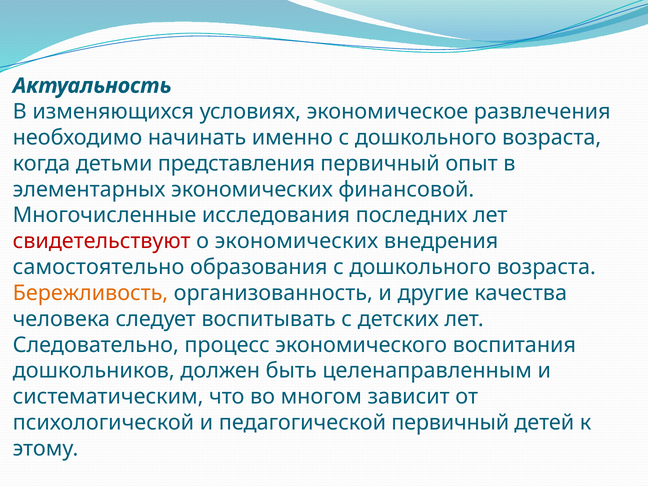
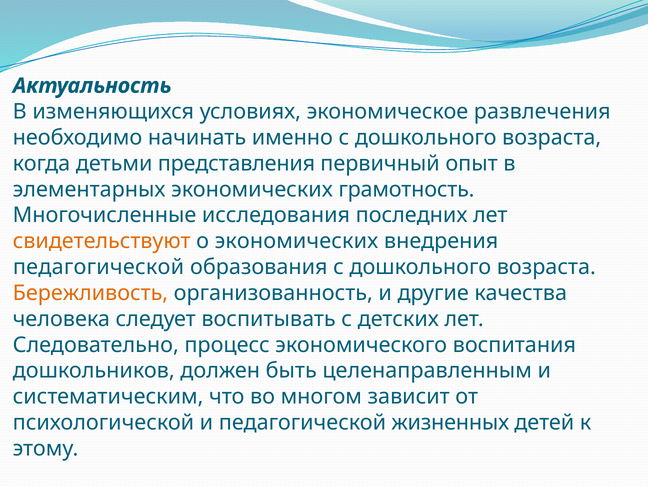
финансовой: финансовой -> грамотность
свидетельствуют colour: red -> orange
самостоятельно at (99, 267): самостоятельно -> педагогической
педагогической первичный: первичный -> жизненных
